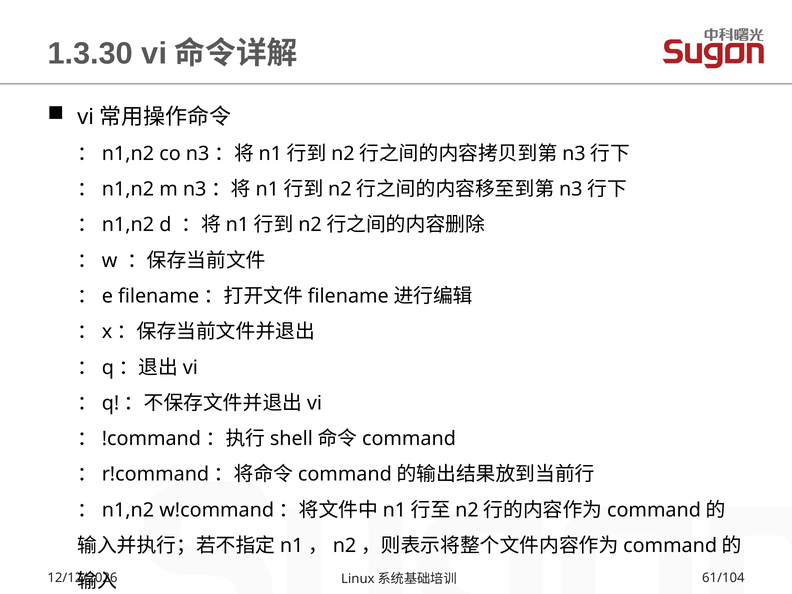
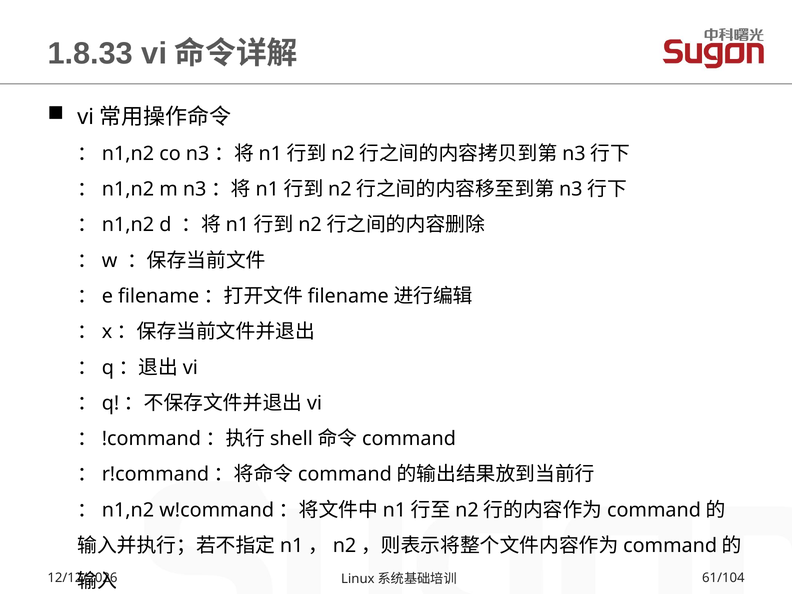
1.3.30: 1.3.30 -> 1.8.33
